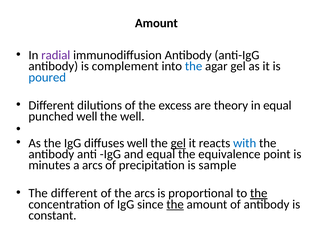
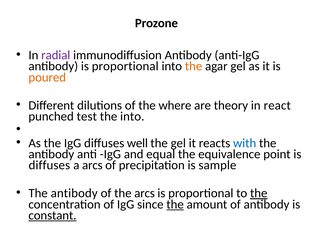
Amount at (156, 23): Amount -> Prozone
antibody is complement: complement -> proportional
the at (194, 66) colour: blue -> orange
poured colour: blue -> orange
excess: excess -> where
in equal: equal -> react
punched well: well -> test
the well: well -> into
gel at (178, 143) underline: present -> none
minutes at (49, 165): minutes -> diffuses
different at (74, 193): different -> antibody
constant underline: none -> present
